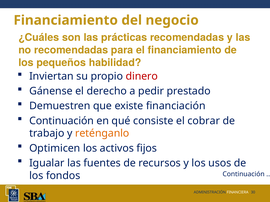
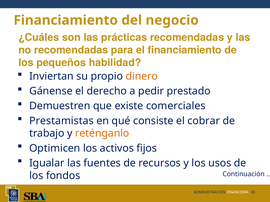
dinero colour: red -> orange
financiación: financiación -> comerciales
Continuación at (62, 121): Continuación -> Prestamistas
